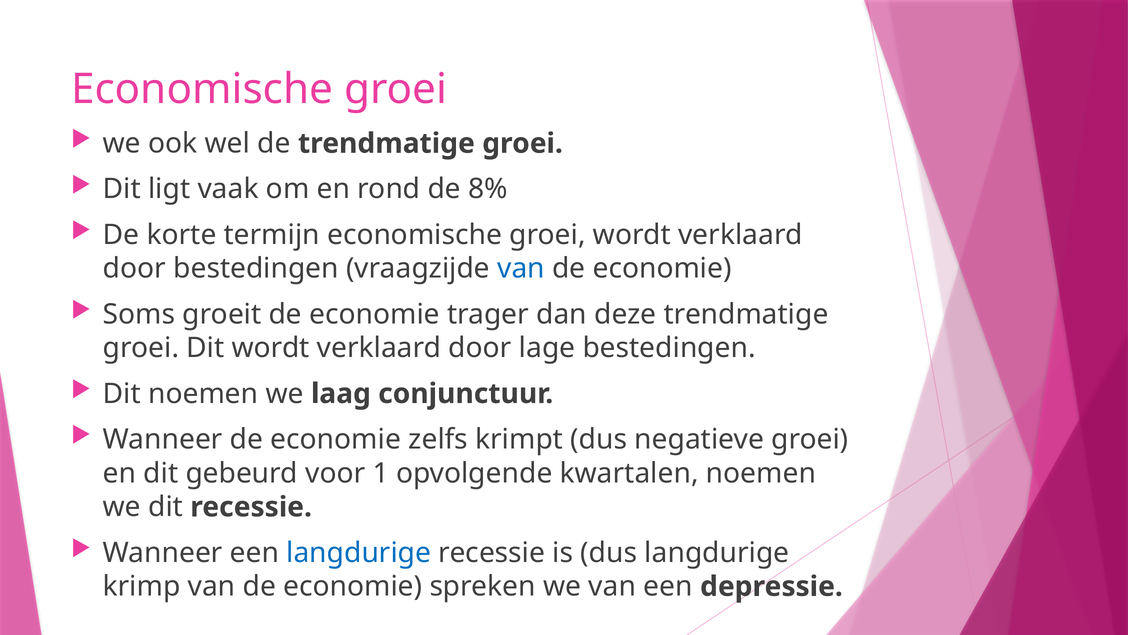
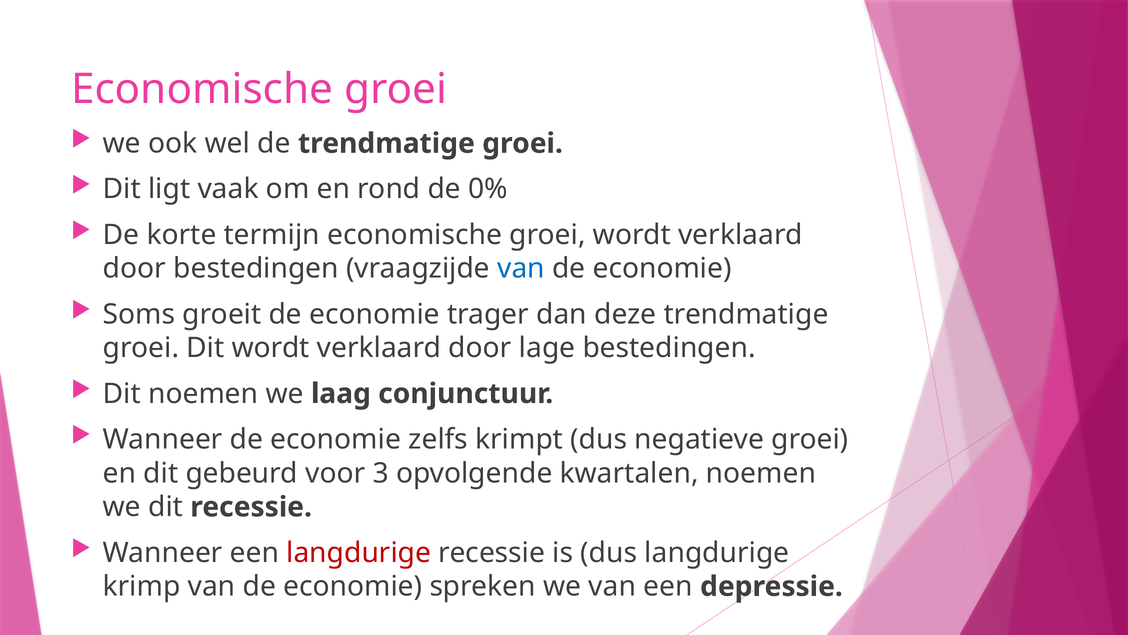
8%: 8% -> 0%
1: 1 -> 3
langdurige at (359, 552) colour: blue -> red
